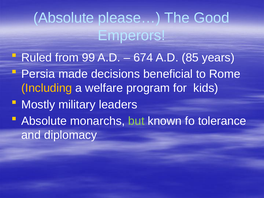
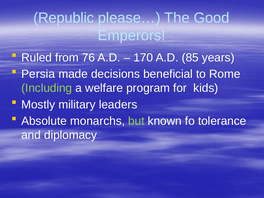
Absolute at (64, 18): Absolute -> Republic
99: 99 -> 76
674: 674 -> 170
Including colour: yellow -> light green
